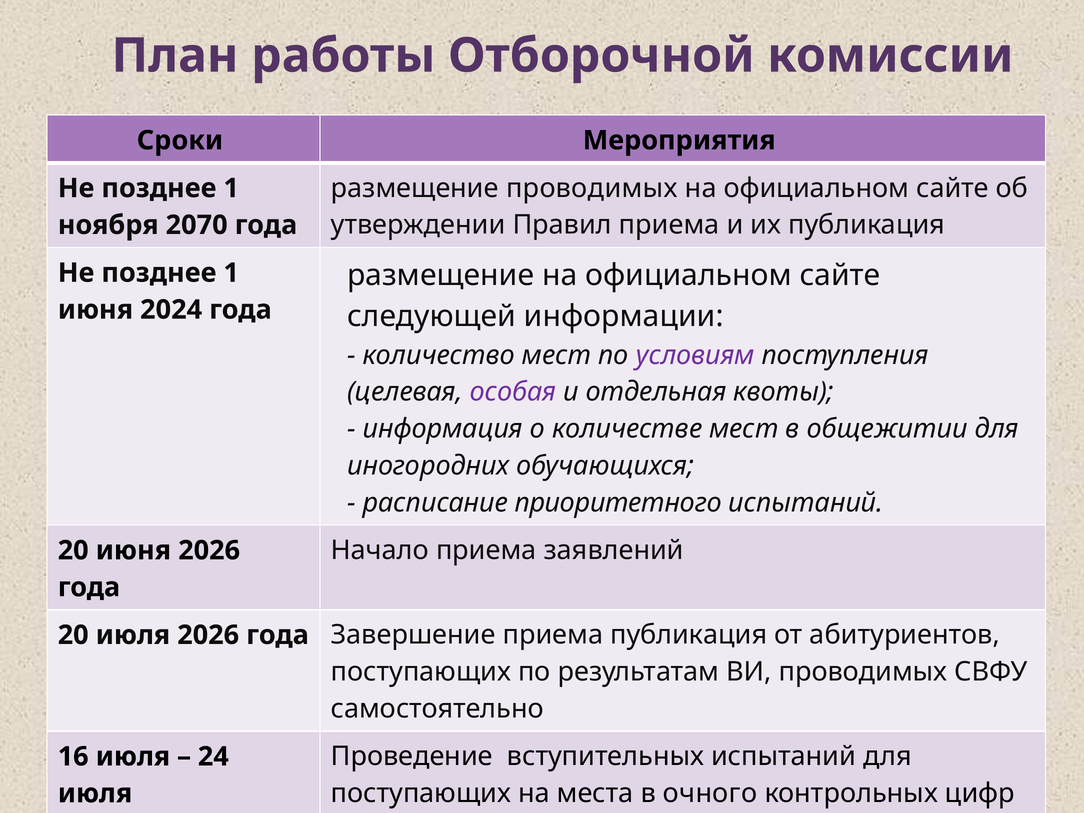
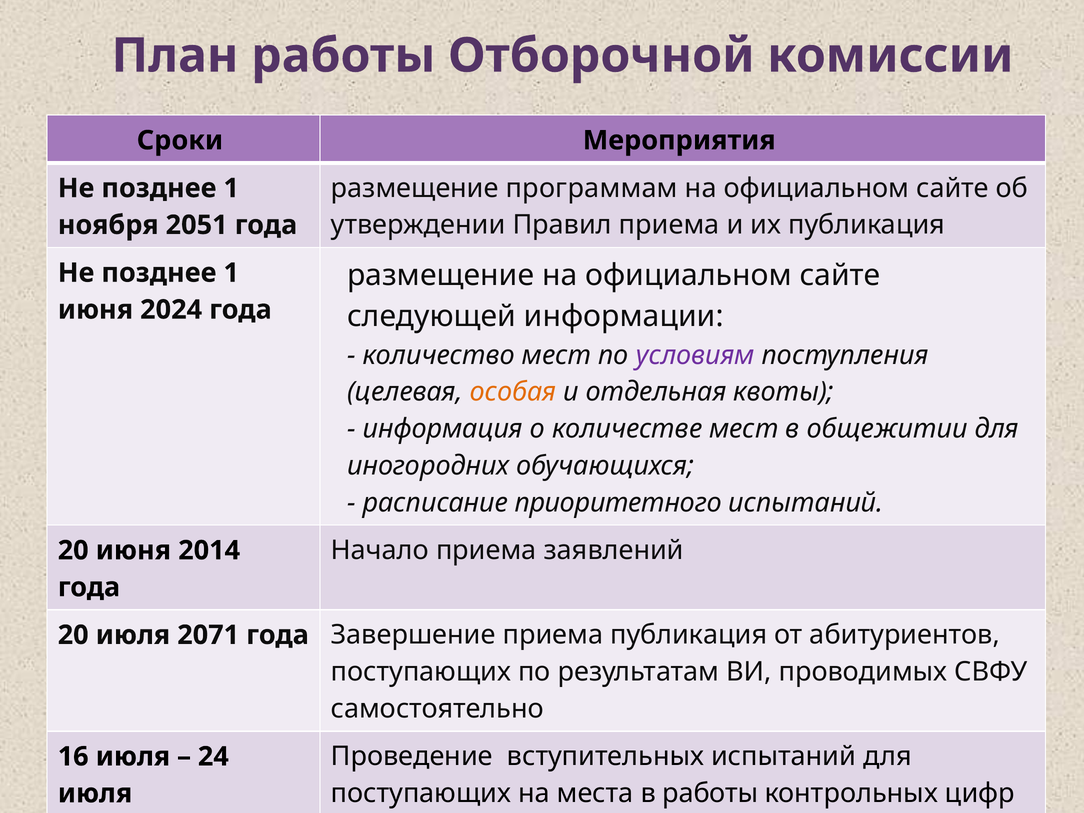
размещение проводимых: проводимых -> программам
2070: 2070 -> 2051
особая colour: purple -> orange
июня 2026: 2026 -> 2014
июля 2026: 2026 -> 2071
в очного: очного -> работы
